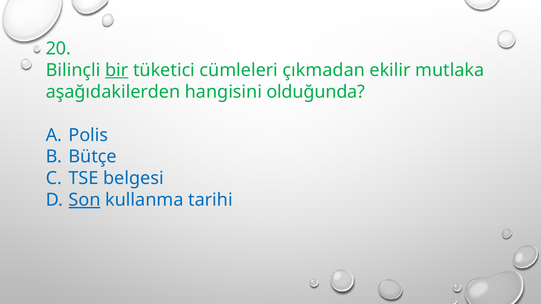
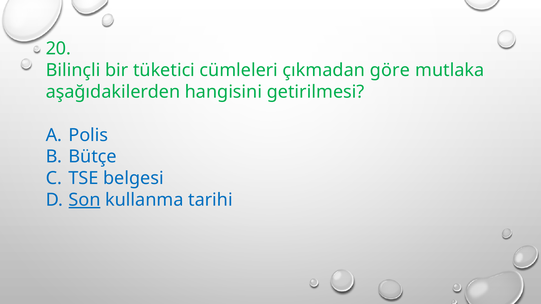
bir underline: present -> none
ekilir: ekilir -> göre
olduğunda: olduğunda -> getirilmesi
